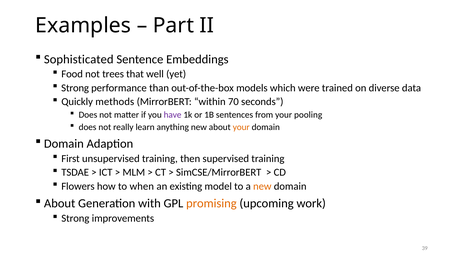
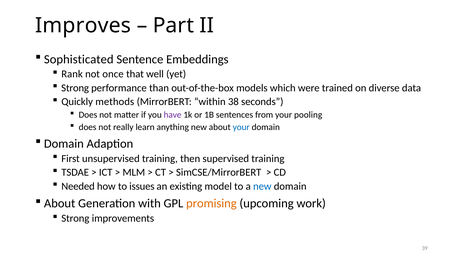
Examples: Examples -> Improves
Food: Food -> Rank
trees: trees -> once
70: 70 -> 38
your at (241, 127) colour: orange -> blue
Flowers: Flowers -> Needed
when: when -> issues
new at (262, 187) colour: orange -> blue
